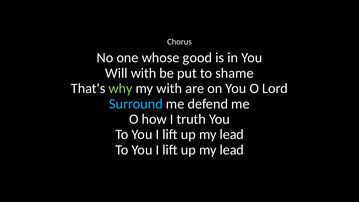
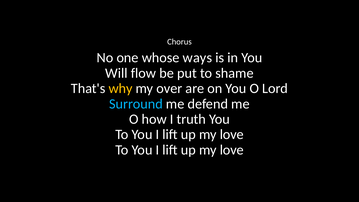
good: good -> ways
Will with: with -> flow
why colour: light green -> yellow
my with: with -> over
lead at (232, 135): lead -> love
lead at (232, 150): lead -> love
